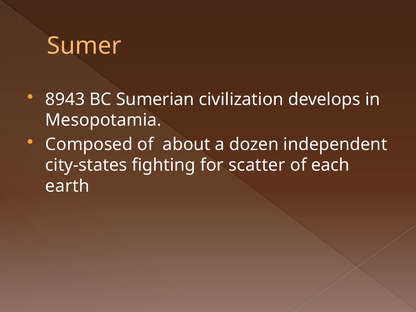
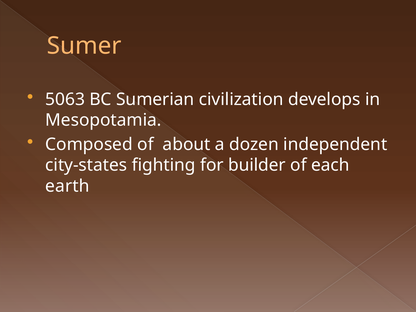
8943: 8943 -> 5063
scatter: scatter -> builder
